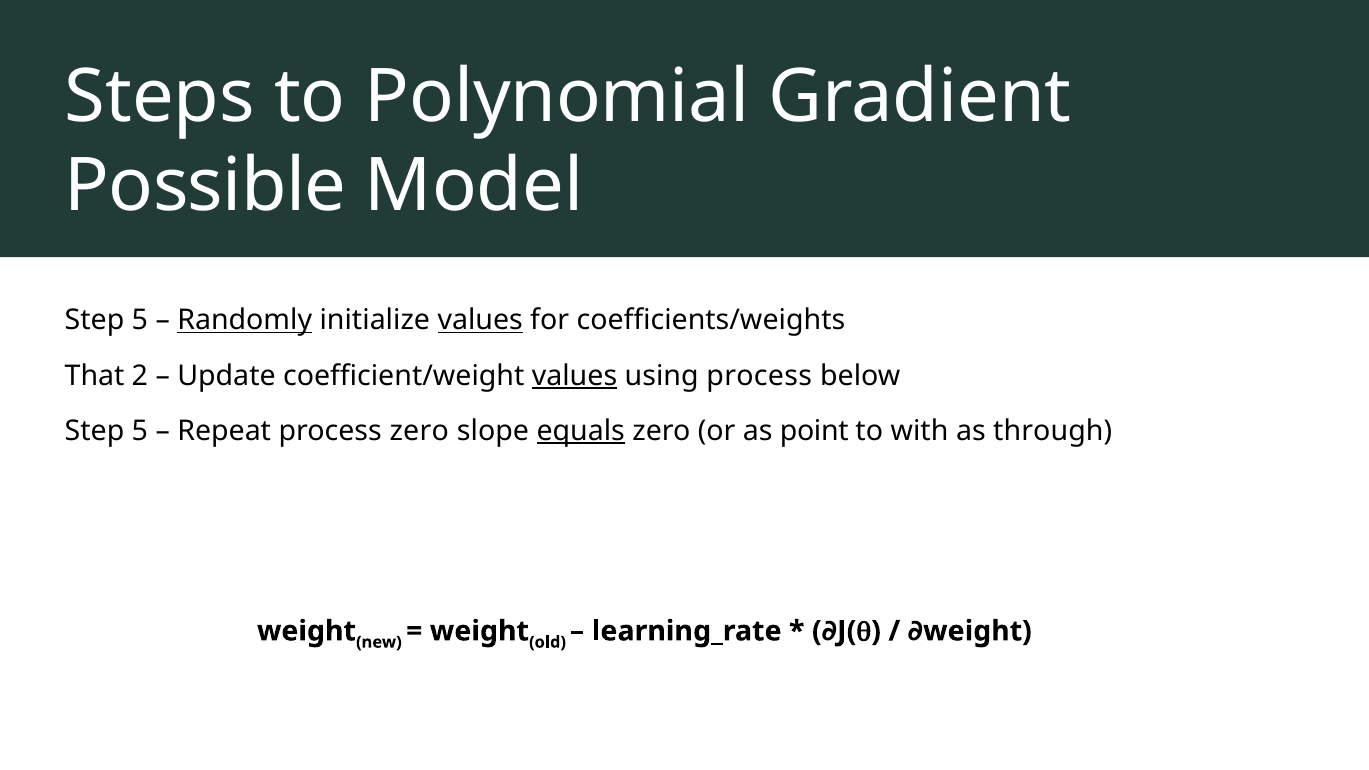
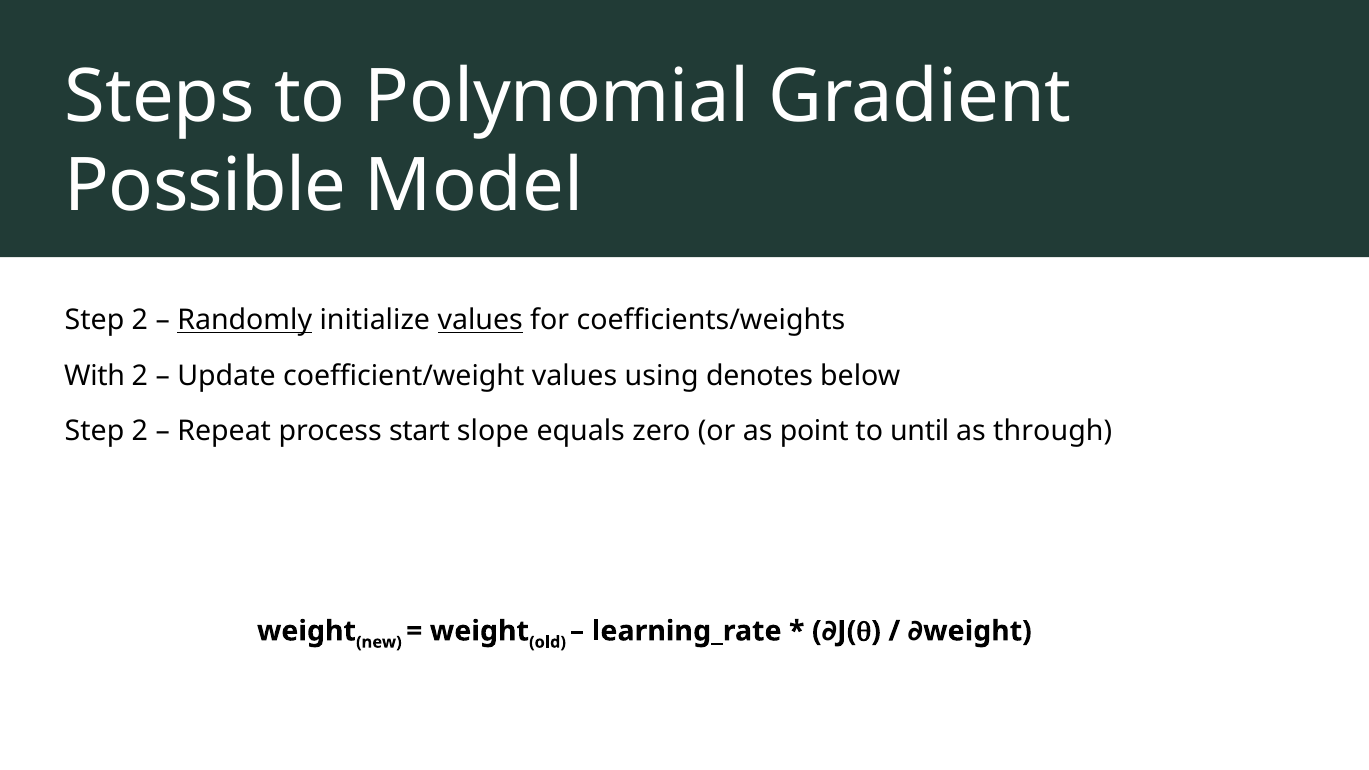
5 at (140, 320): 5 -> 2
That: That -> With
values at (575, 376) underline: present -> none
using process: process -> denotes
5 at (140, 431): 5 -> 2
process zero: zero -> start
equals underline: present -> none
with: with -> until
